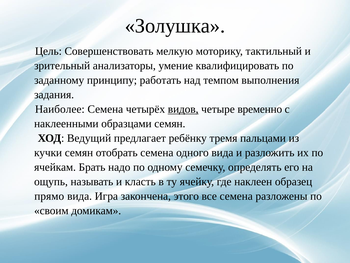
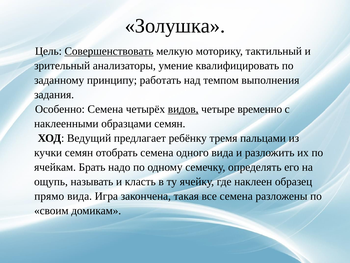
Совершенствовать underline: none -> present
Наиболее: Наиболее -> Особенно
этого: этого -> такая
